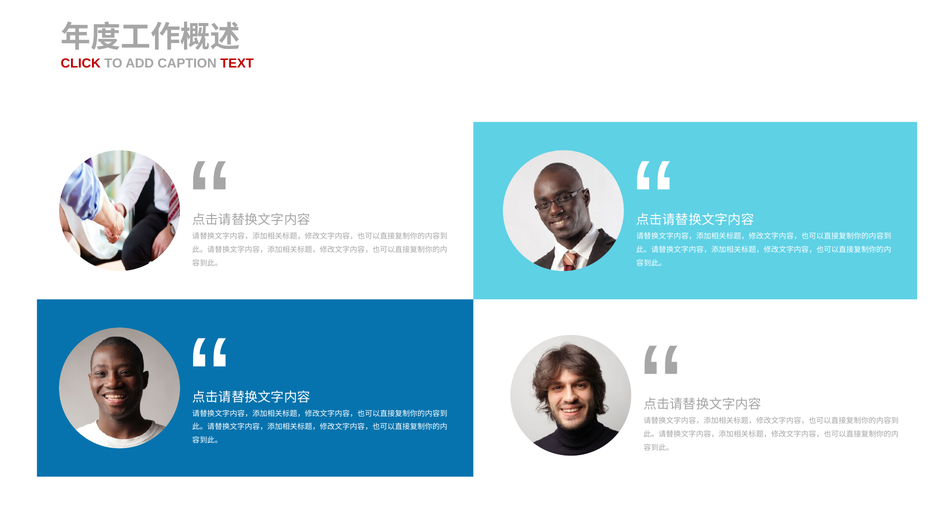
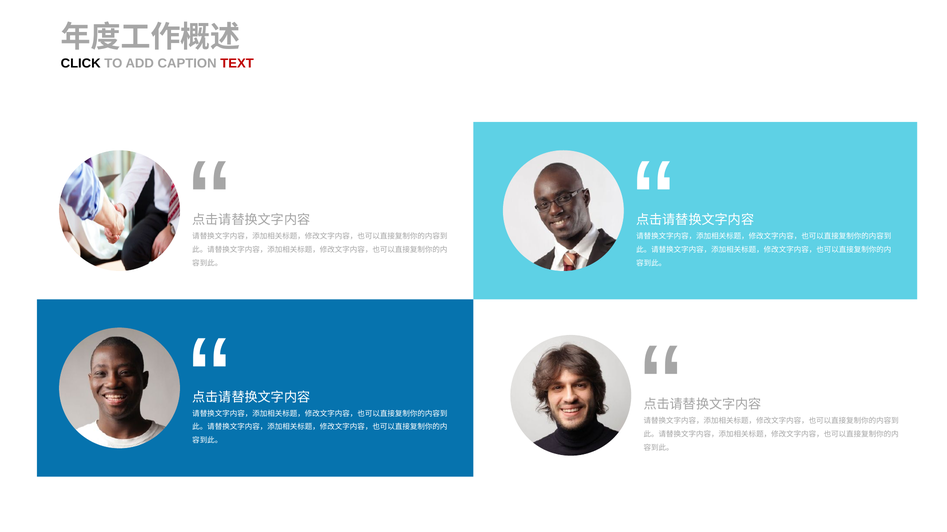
CLICK colour: red -> black
